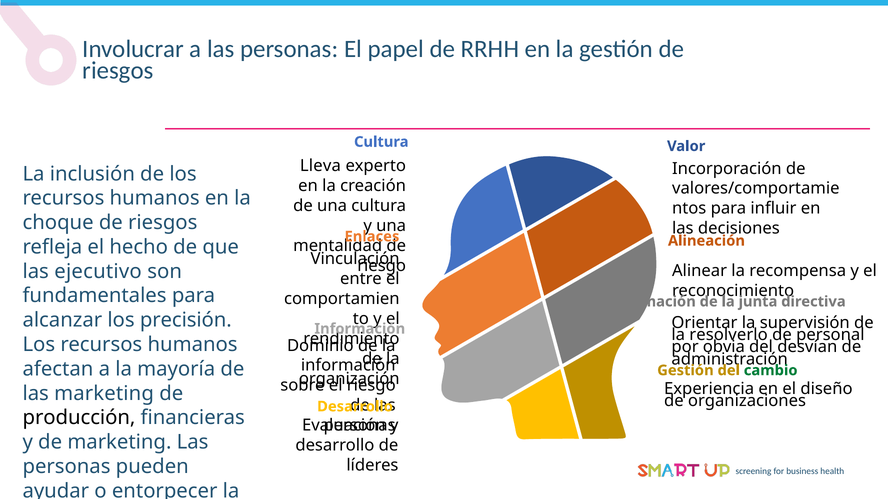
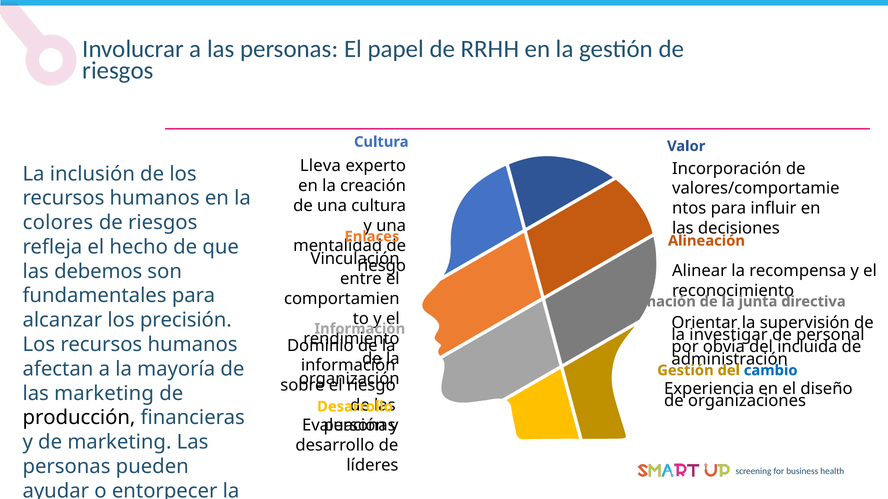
choque: choque -> colores
ejecutivo: ejecutivo -> debemos
resolverlo: resolverlo -> investigar
desvían: desvían -> incluida
cambio colour: green -> blue
